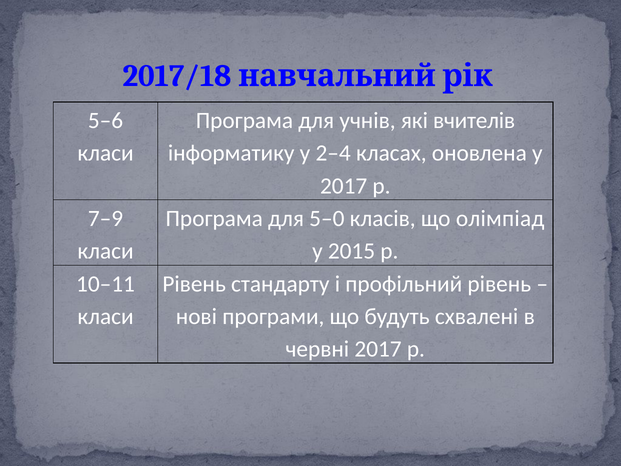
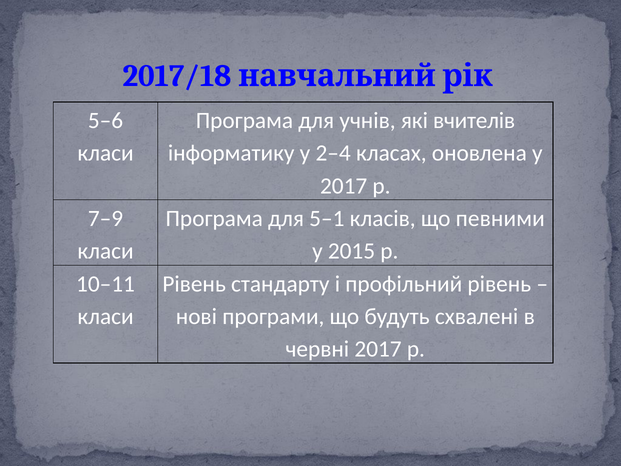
5–0: 5–0 -> 5–1
олімпіад: олімпіад -> певними
